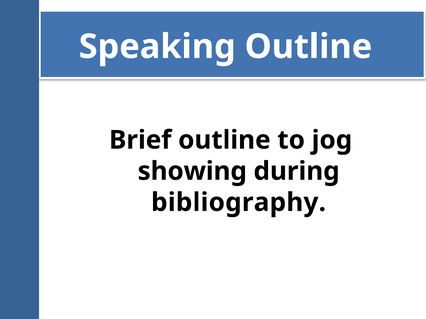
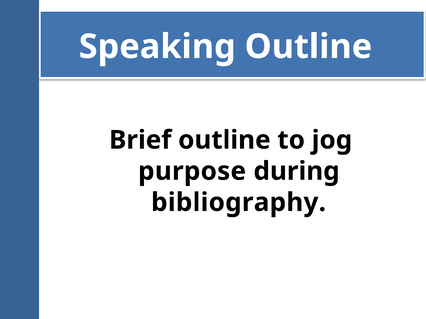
showing: showing -> purpose
